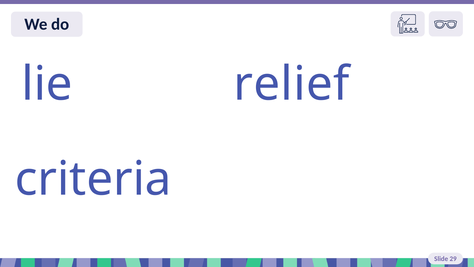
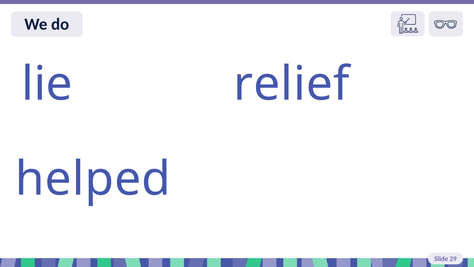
criteria: criteria -> helped
